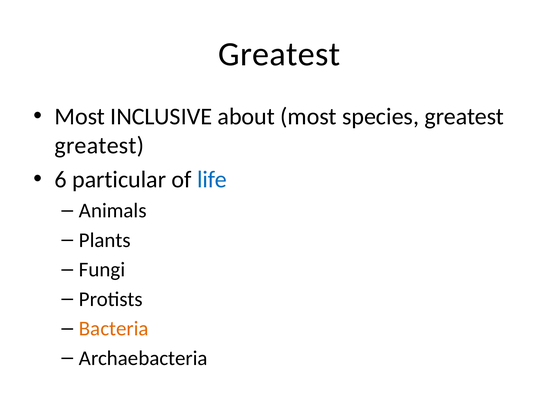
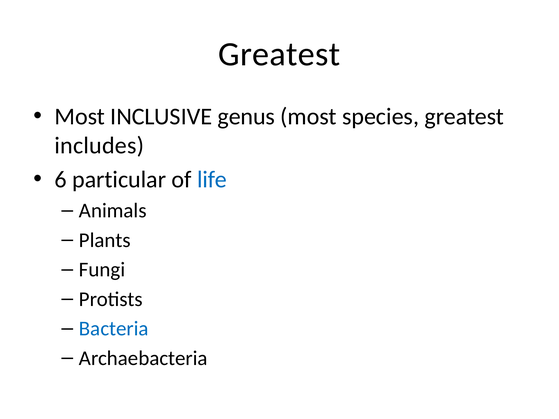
about: about -> genus
greatest at (99, 146): greatest -> includes
Bacteria colour: orange -> blue
